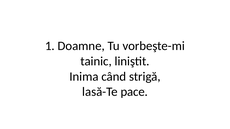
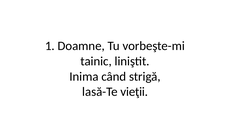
pace: pace -> vieţii
